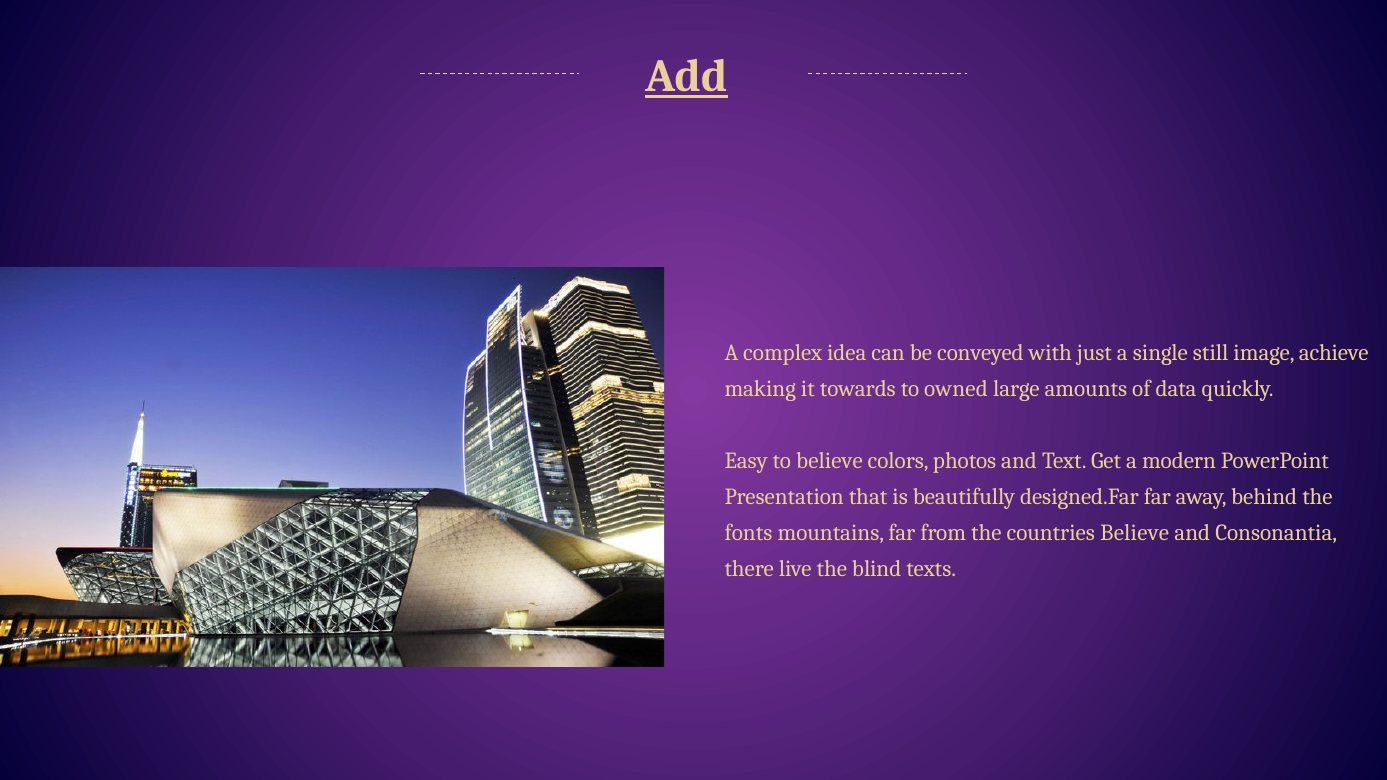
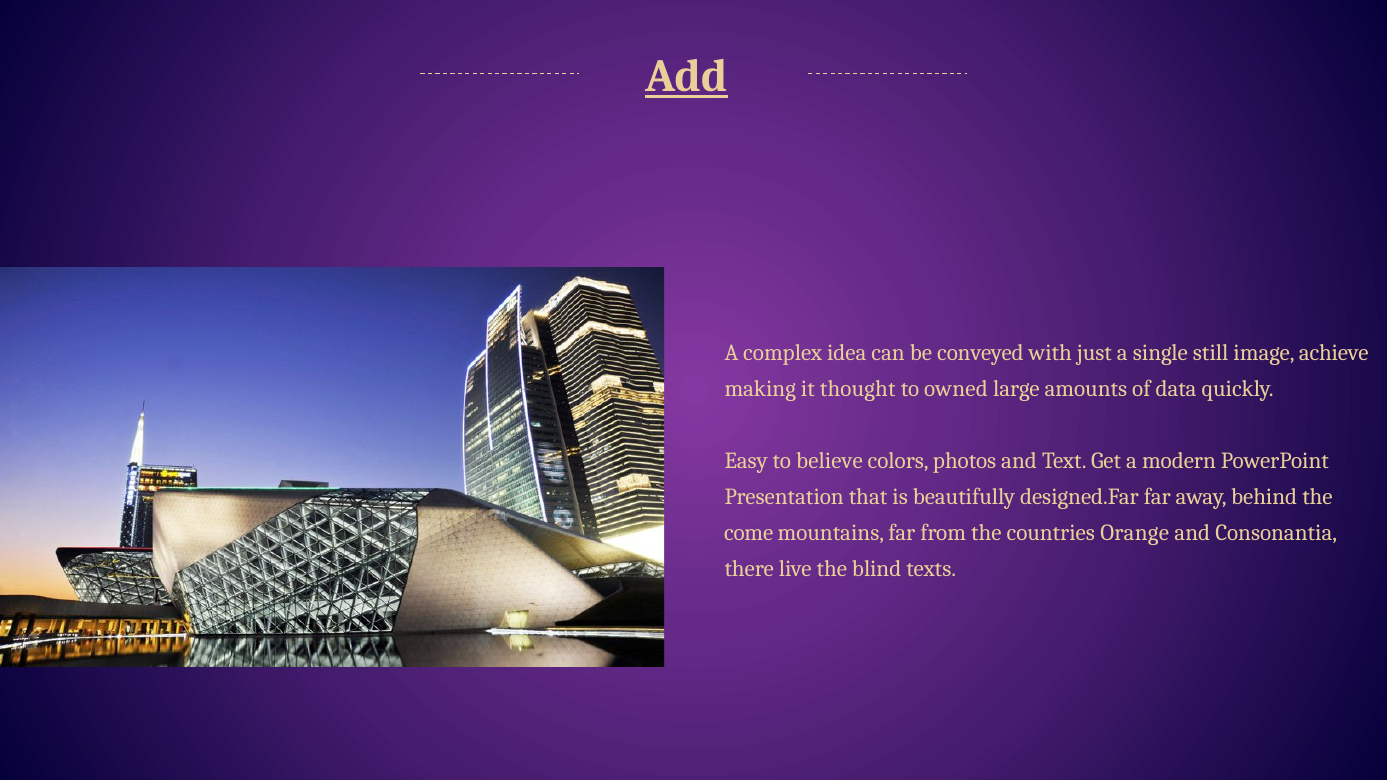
towards: towards -> thought
fonts: fonts -> come
countries Believe: Believe -> Orange
